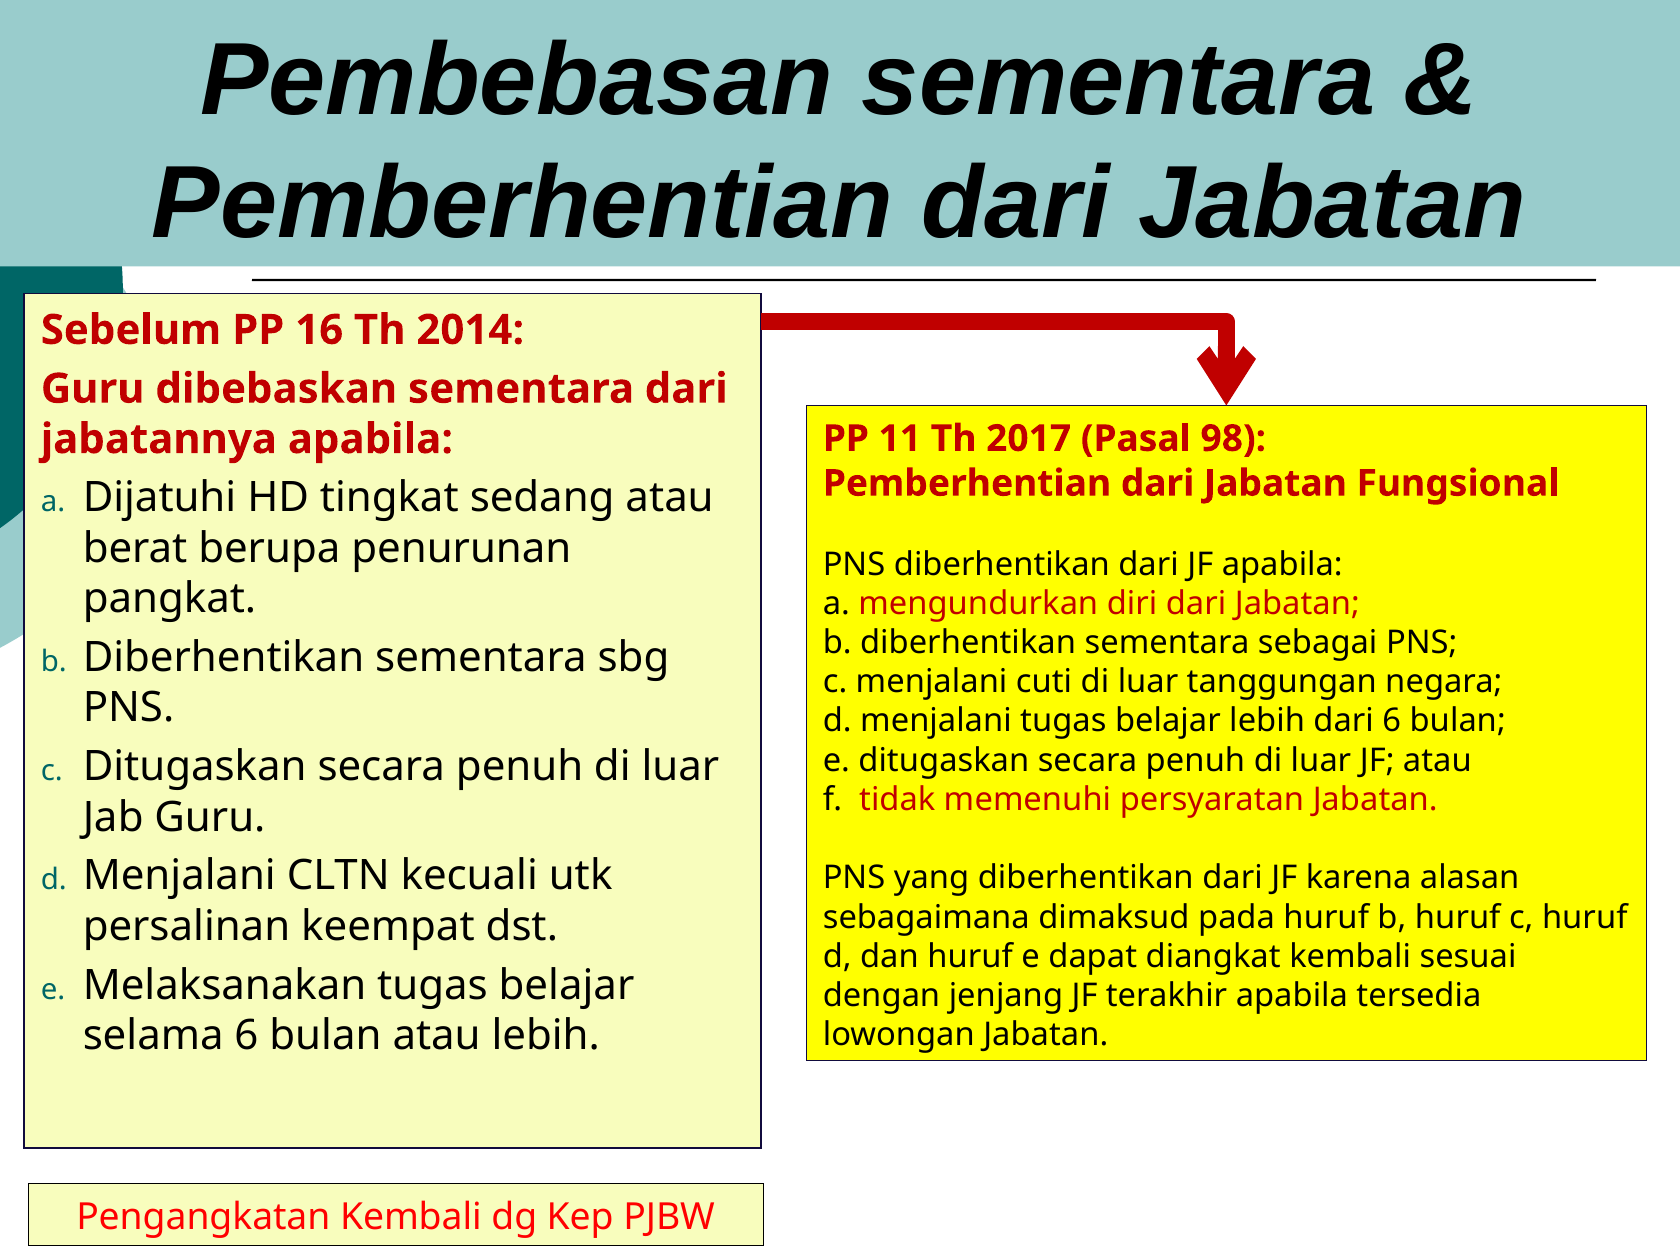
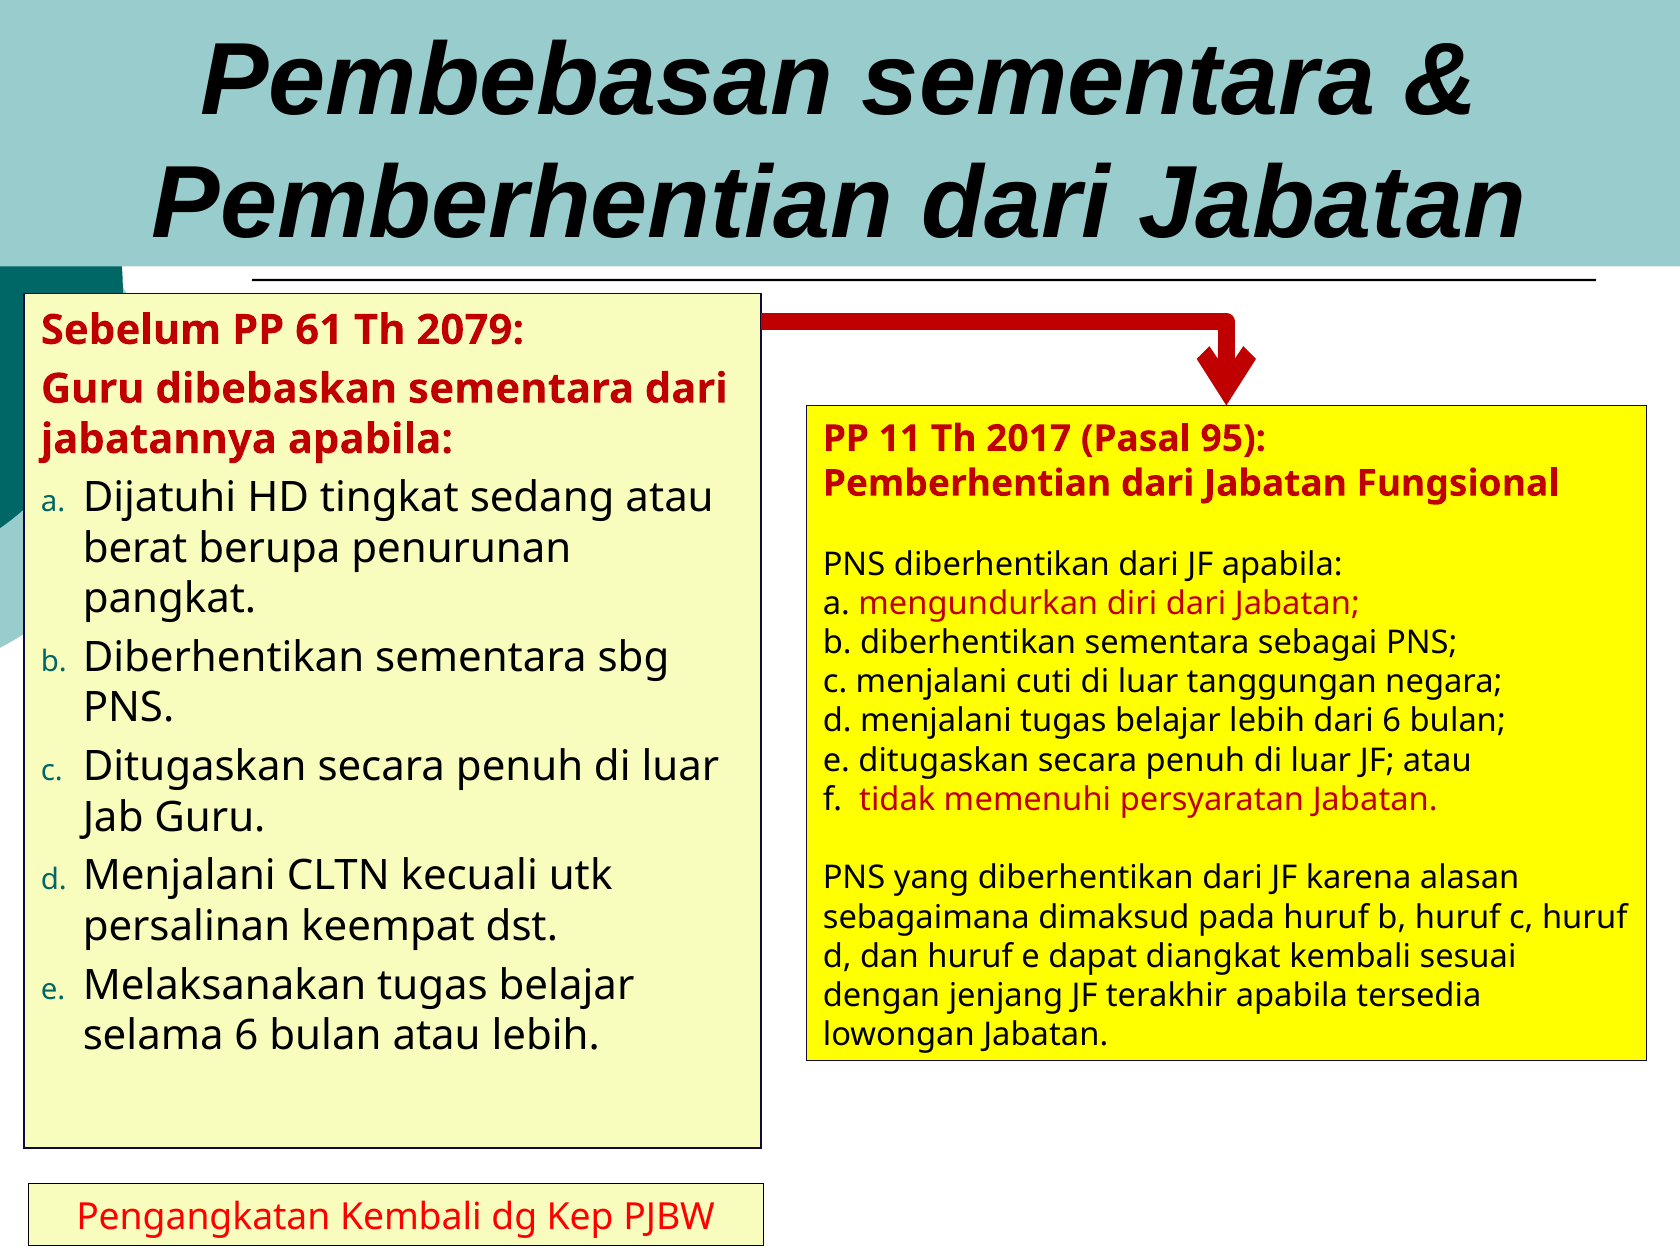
16: 16 -> 61
2014: 2014 -> 2079
98: 98 -> 95
